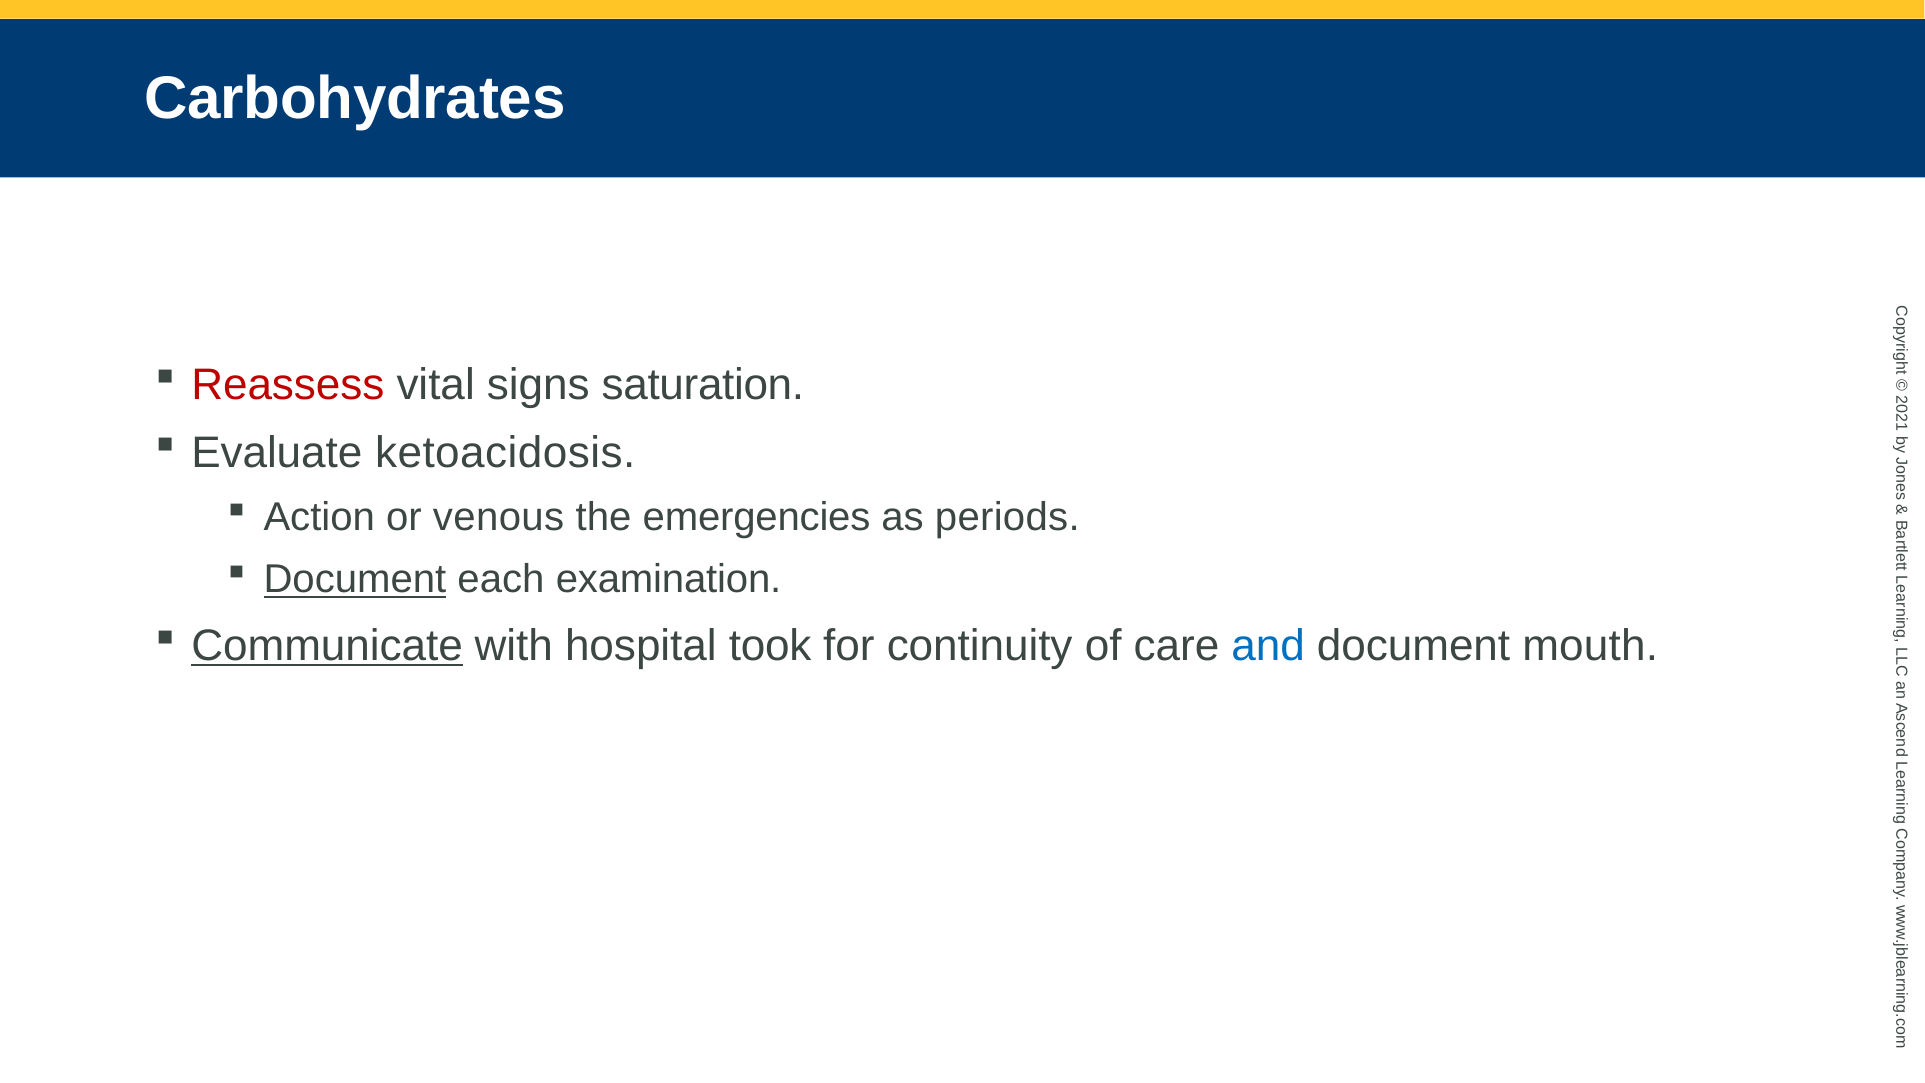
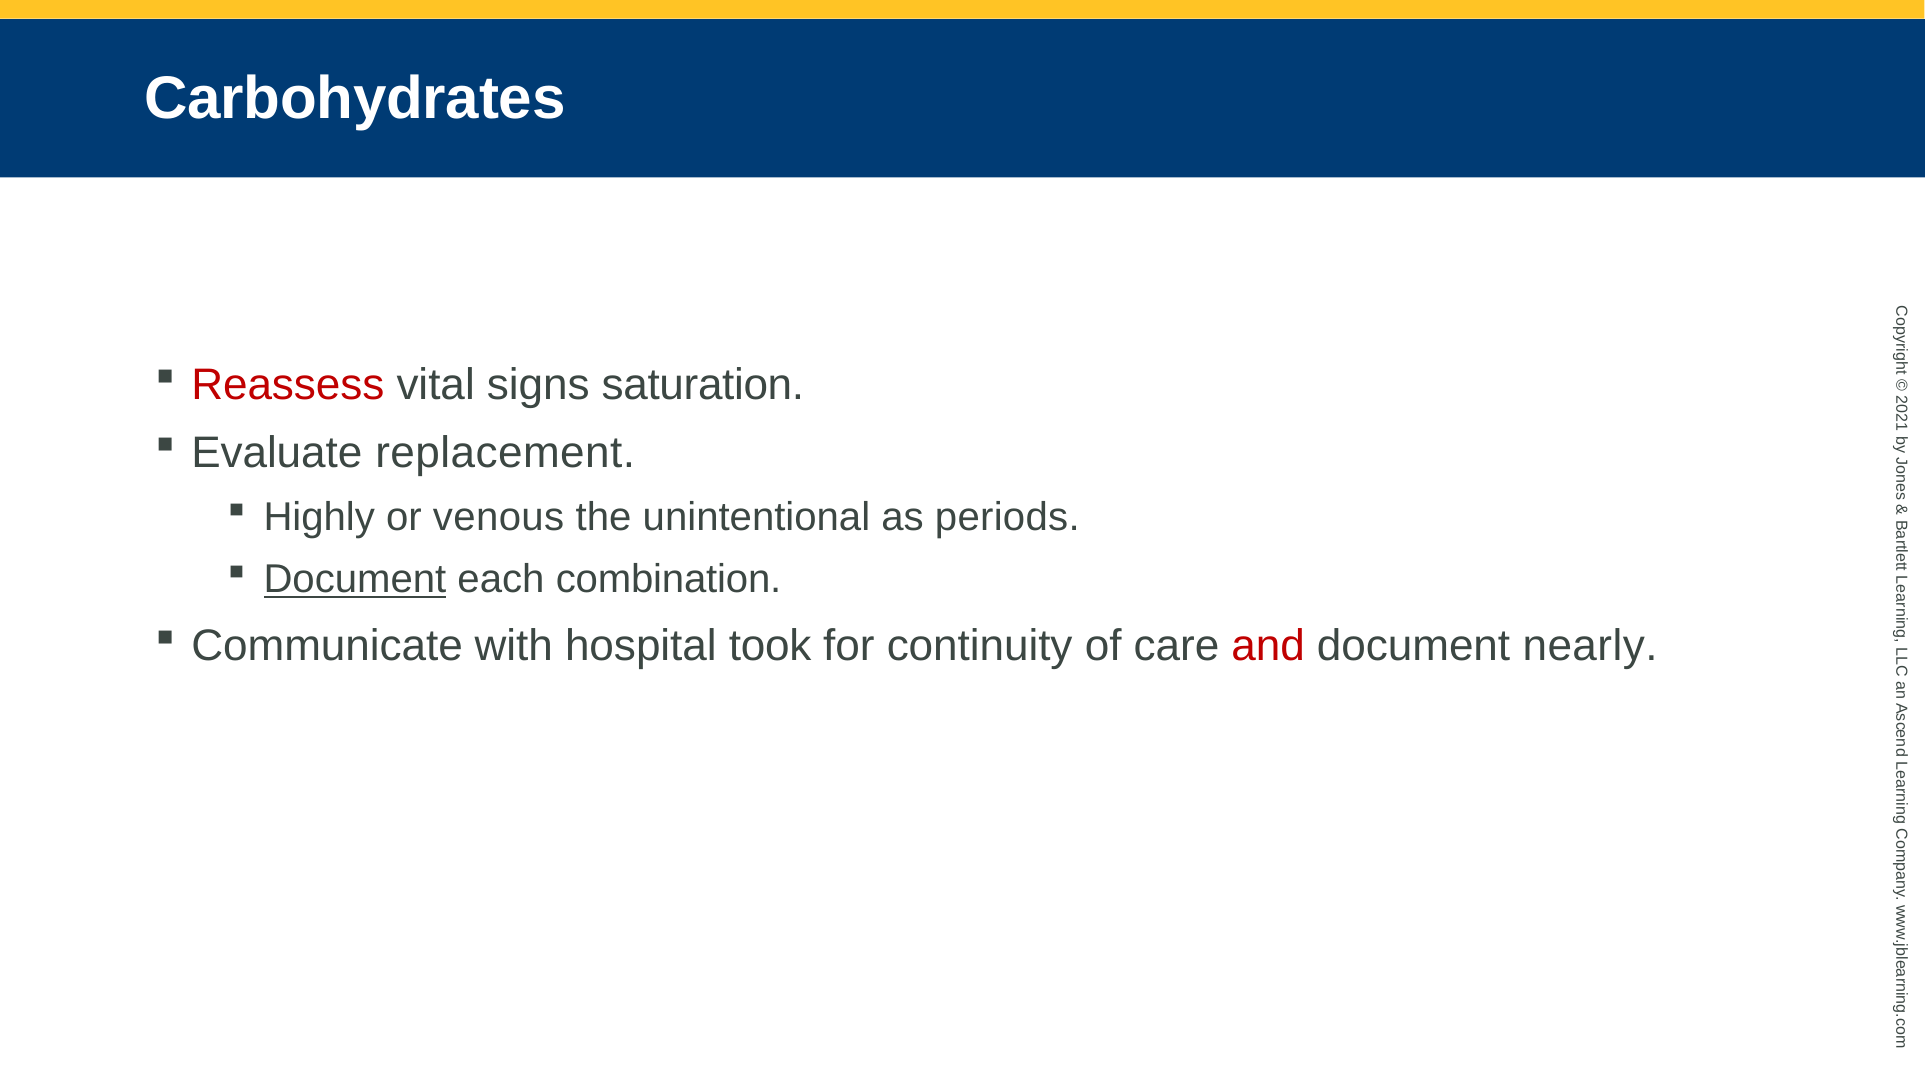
ketoacidosis: ketoacidosis -> replacement
Action: Action -> Highly
emergencies: emergencies -> unintentional
examination: examination -> combination
Communicate underline: present -> none
and colour: blue -> red
mouth: mouth -> nearly
